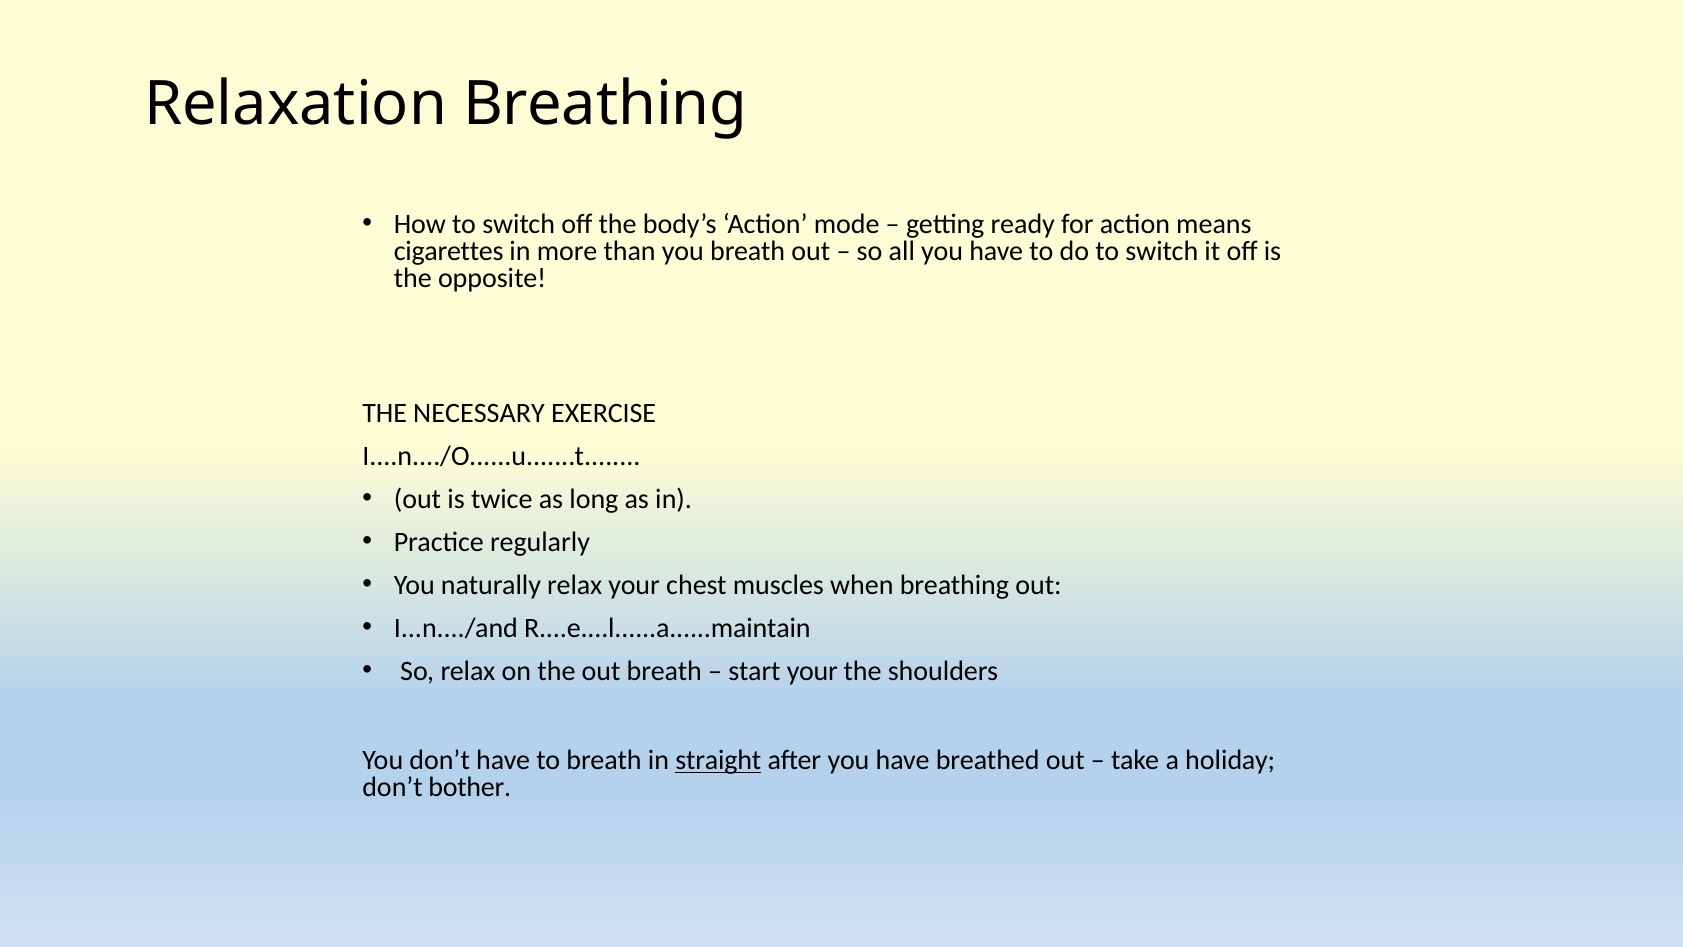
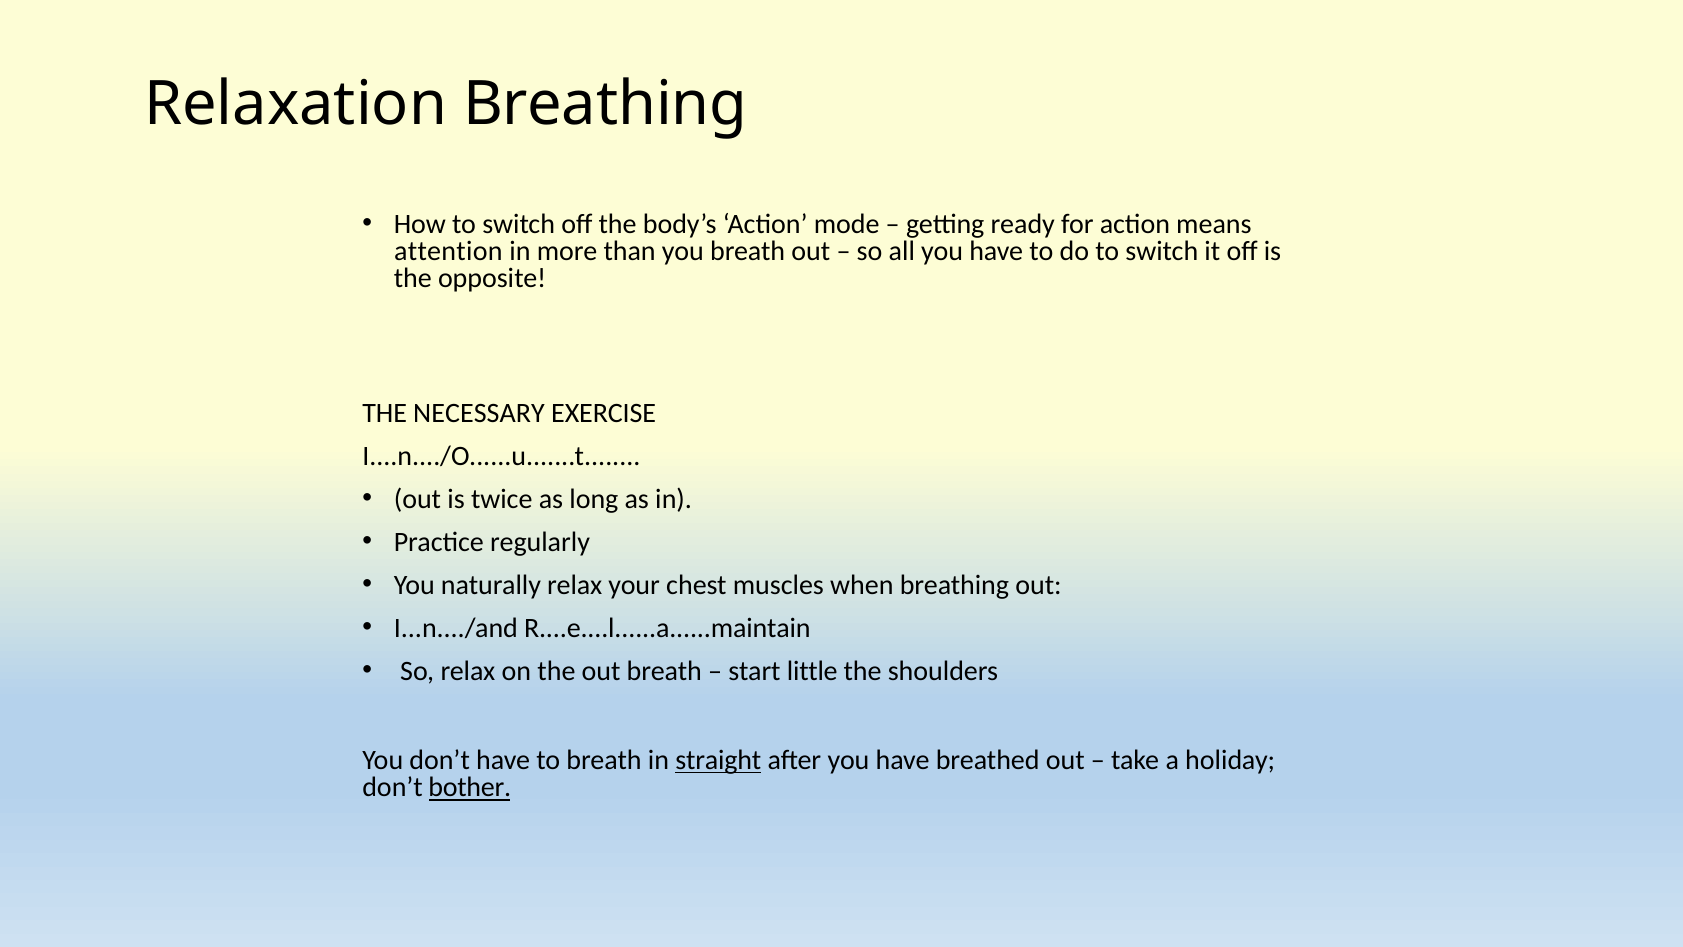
cigarettes: cigarettes -> attention
start your: your -> little
bother underline: none -> present
